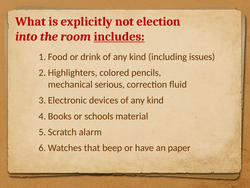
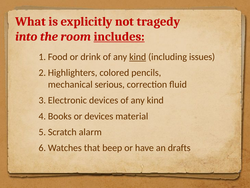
election: election -> tragedy
kind at (138, 57) underline: none -> present
or schools: schools -> devices
paper: paper -> drafts
